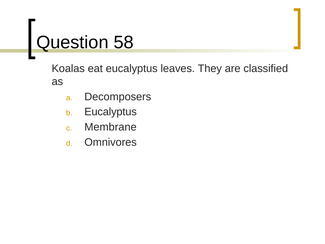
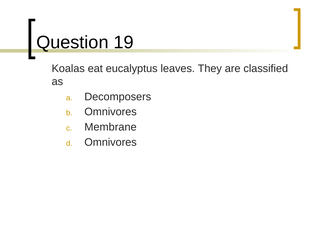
58: 58 -> 19
Eucalyptus at (111, 112): Eucalyptus -> Omnivores
